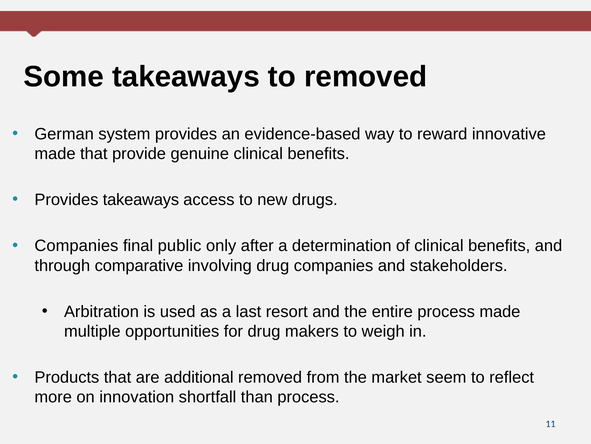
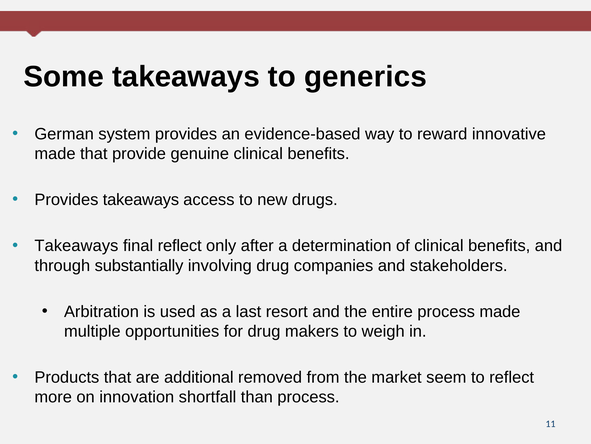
to removed: removed -> generics
Companies at (76, 245): Companies -> Takeaways
final public: public -> reflect
comparative: comparative -> substantially
